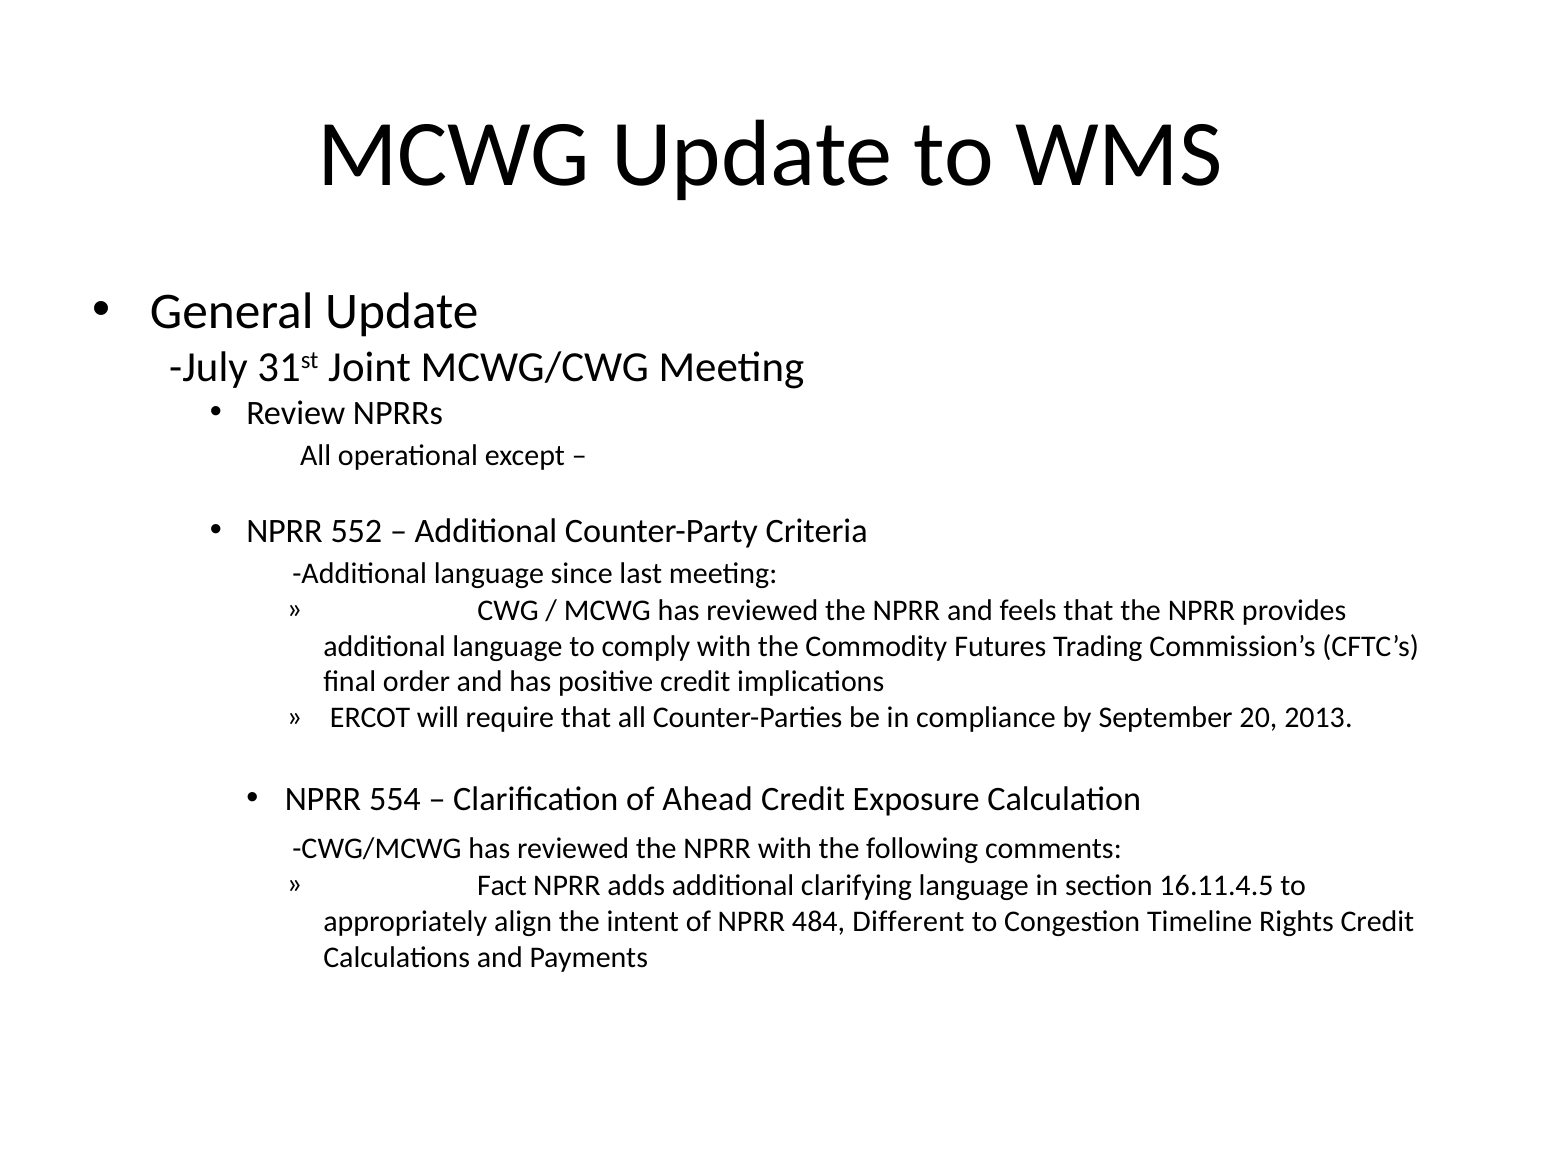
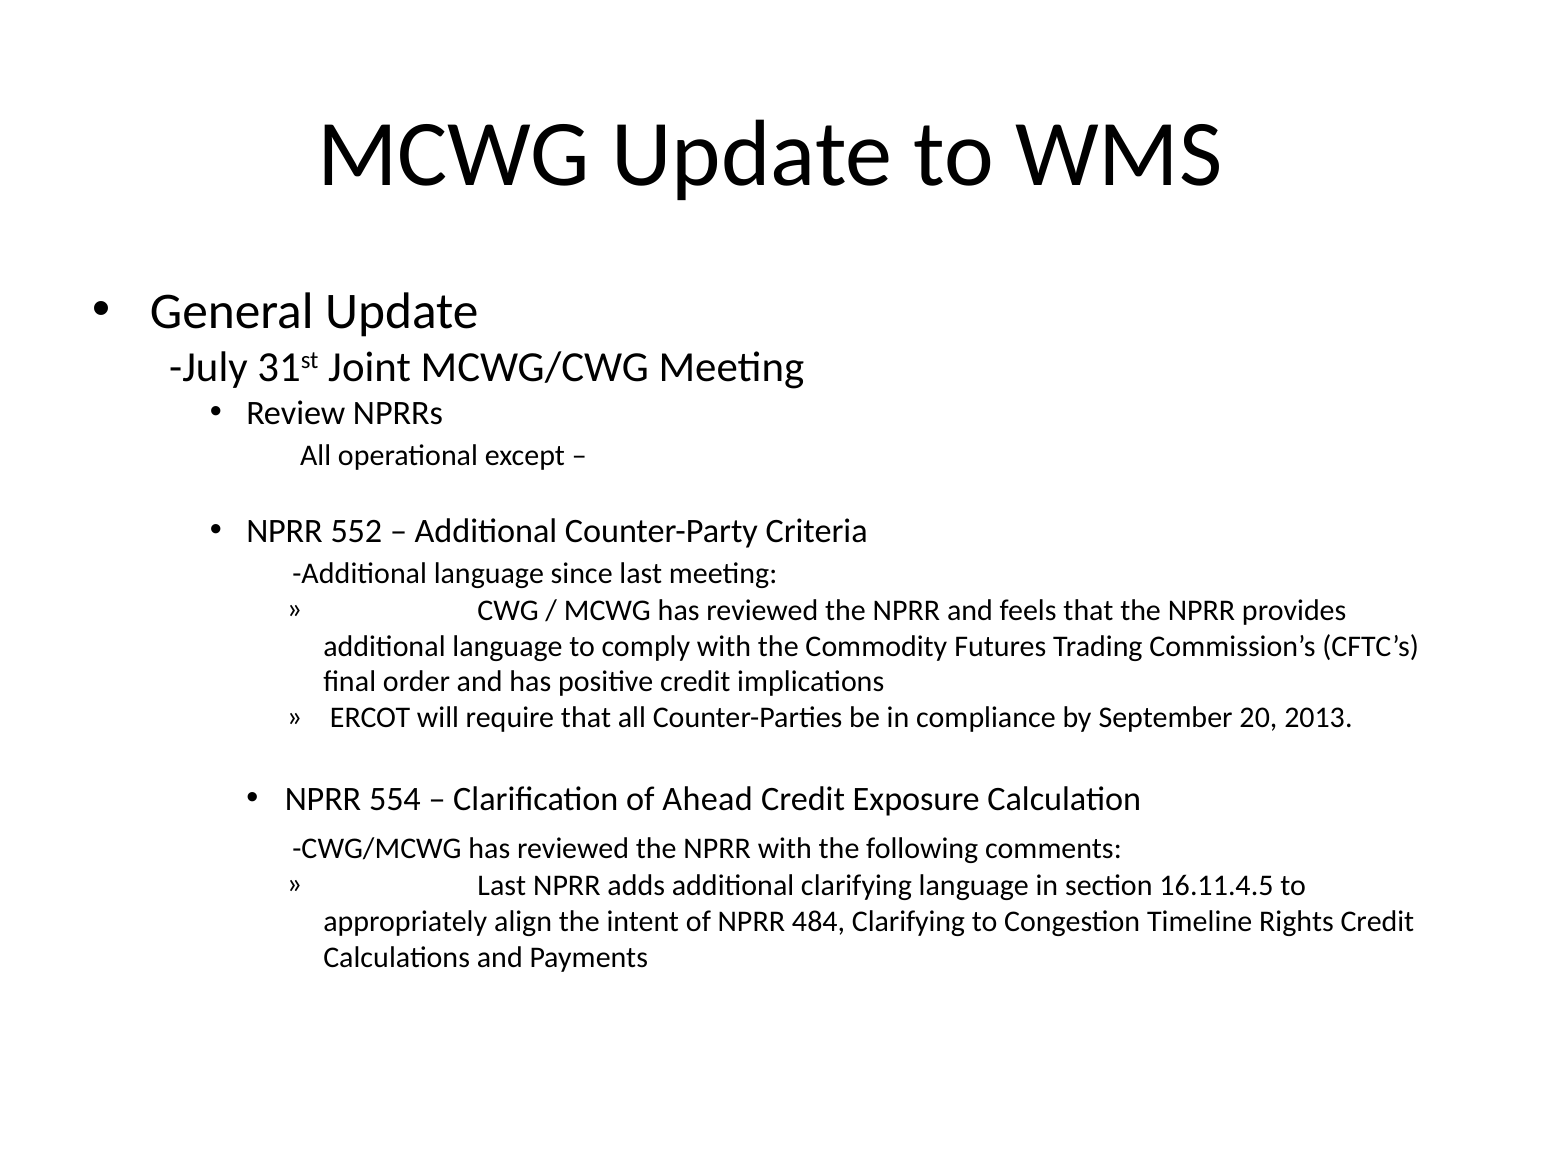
Fact at (502, 886): Fact -> Last
484 Different: Different -> Clarifying
